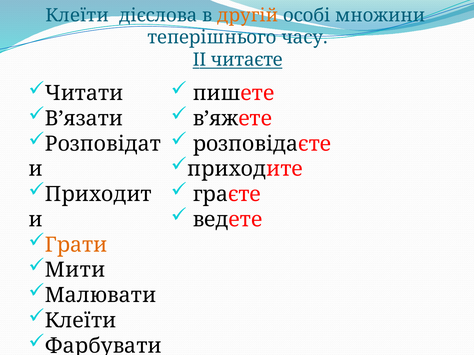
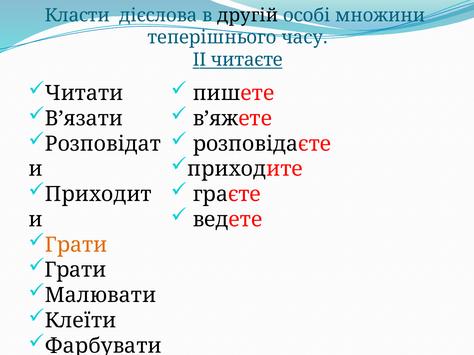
Клеїти at (77, 15): Клеїти -> Класти
другій colour: orange -> black
Мити at (75, 270): Мити -> Грати
